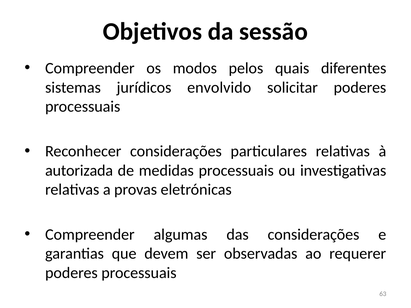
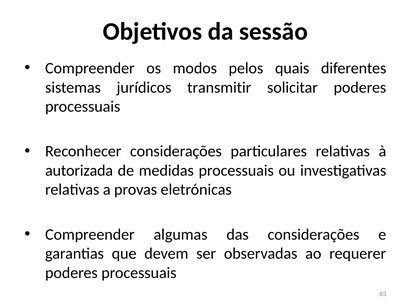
envolvido: envolvido -> transmitir
